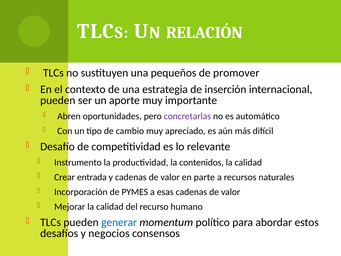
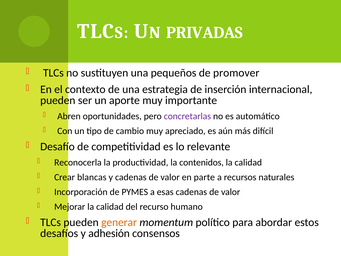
RELACIÓN: RELACIÓN -> PRIVADAS
Instrumento: Instrumento -> Reconocerla
entrada: entrada -> blancas
generar colour: blue -> orange
negocios: negocios -> adhesión
